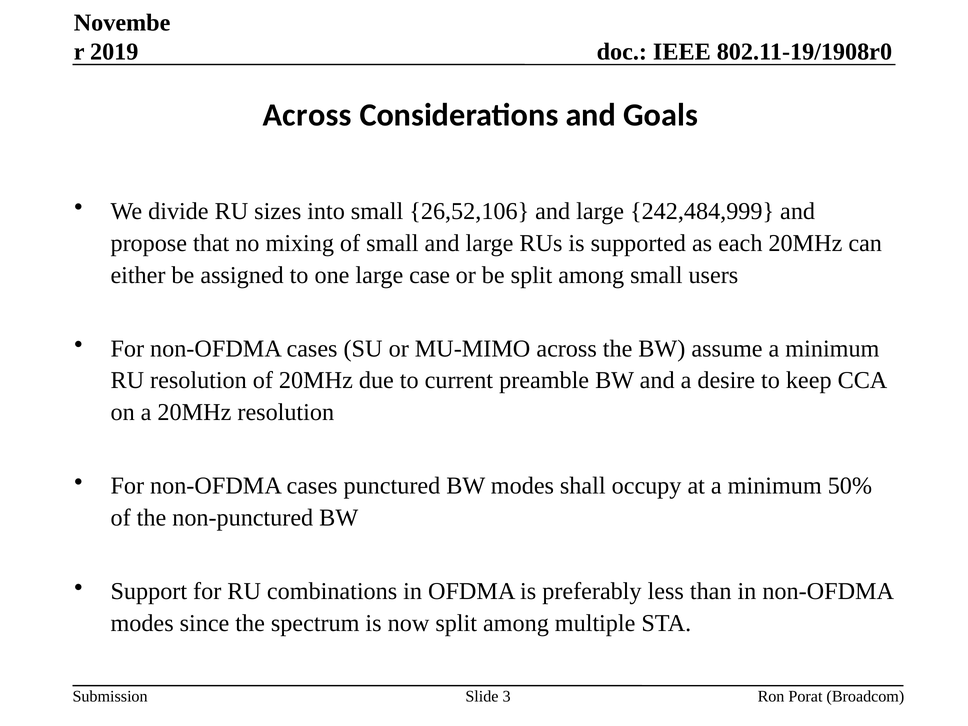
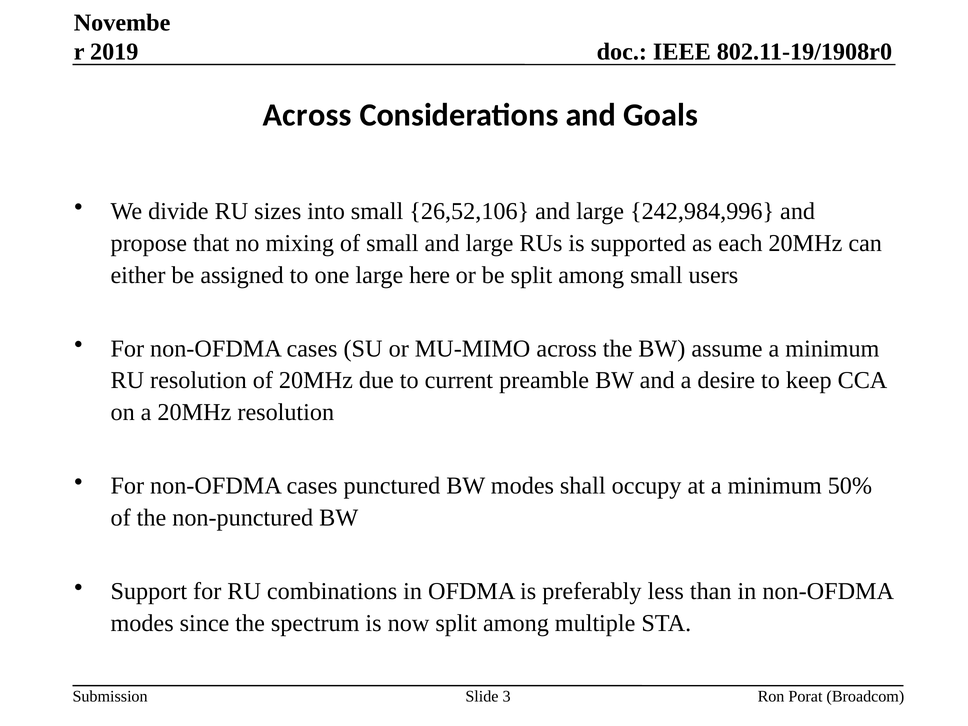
242,484,999: 242,484,999 -> 242,984,996
case: case -> here
